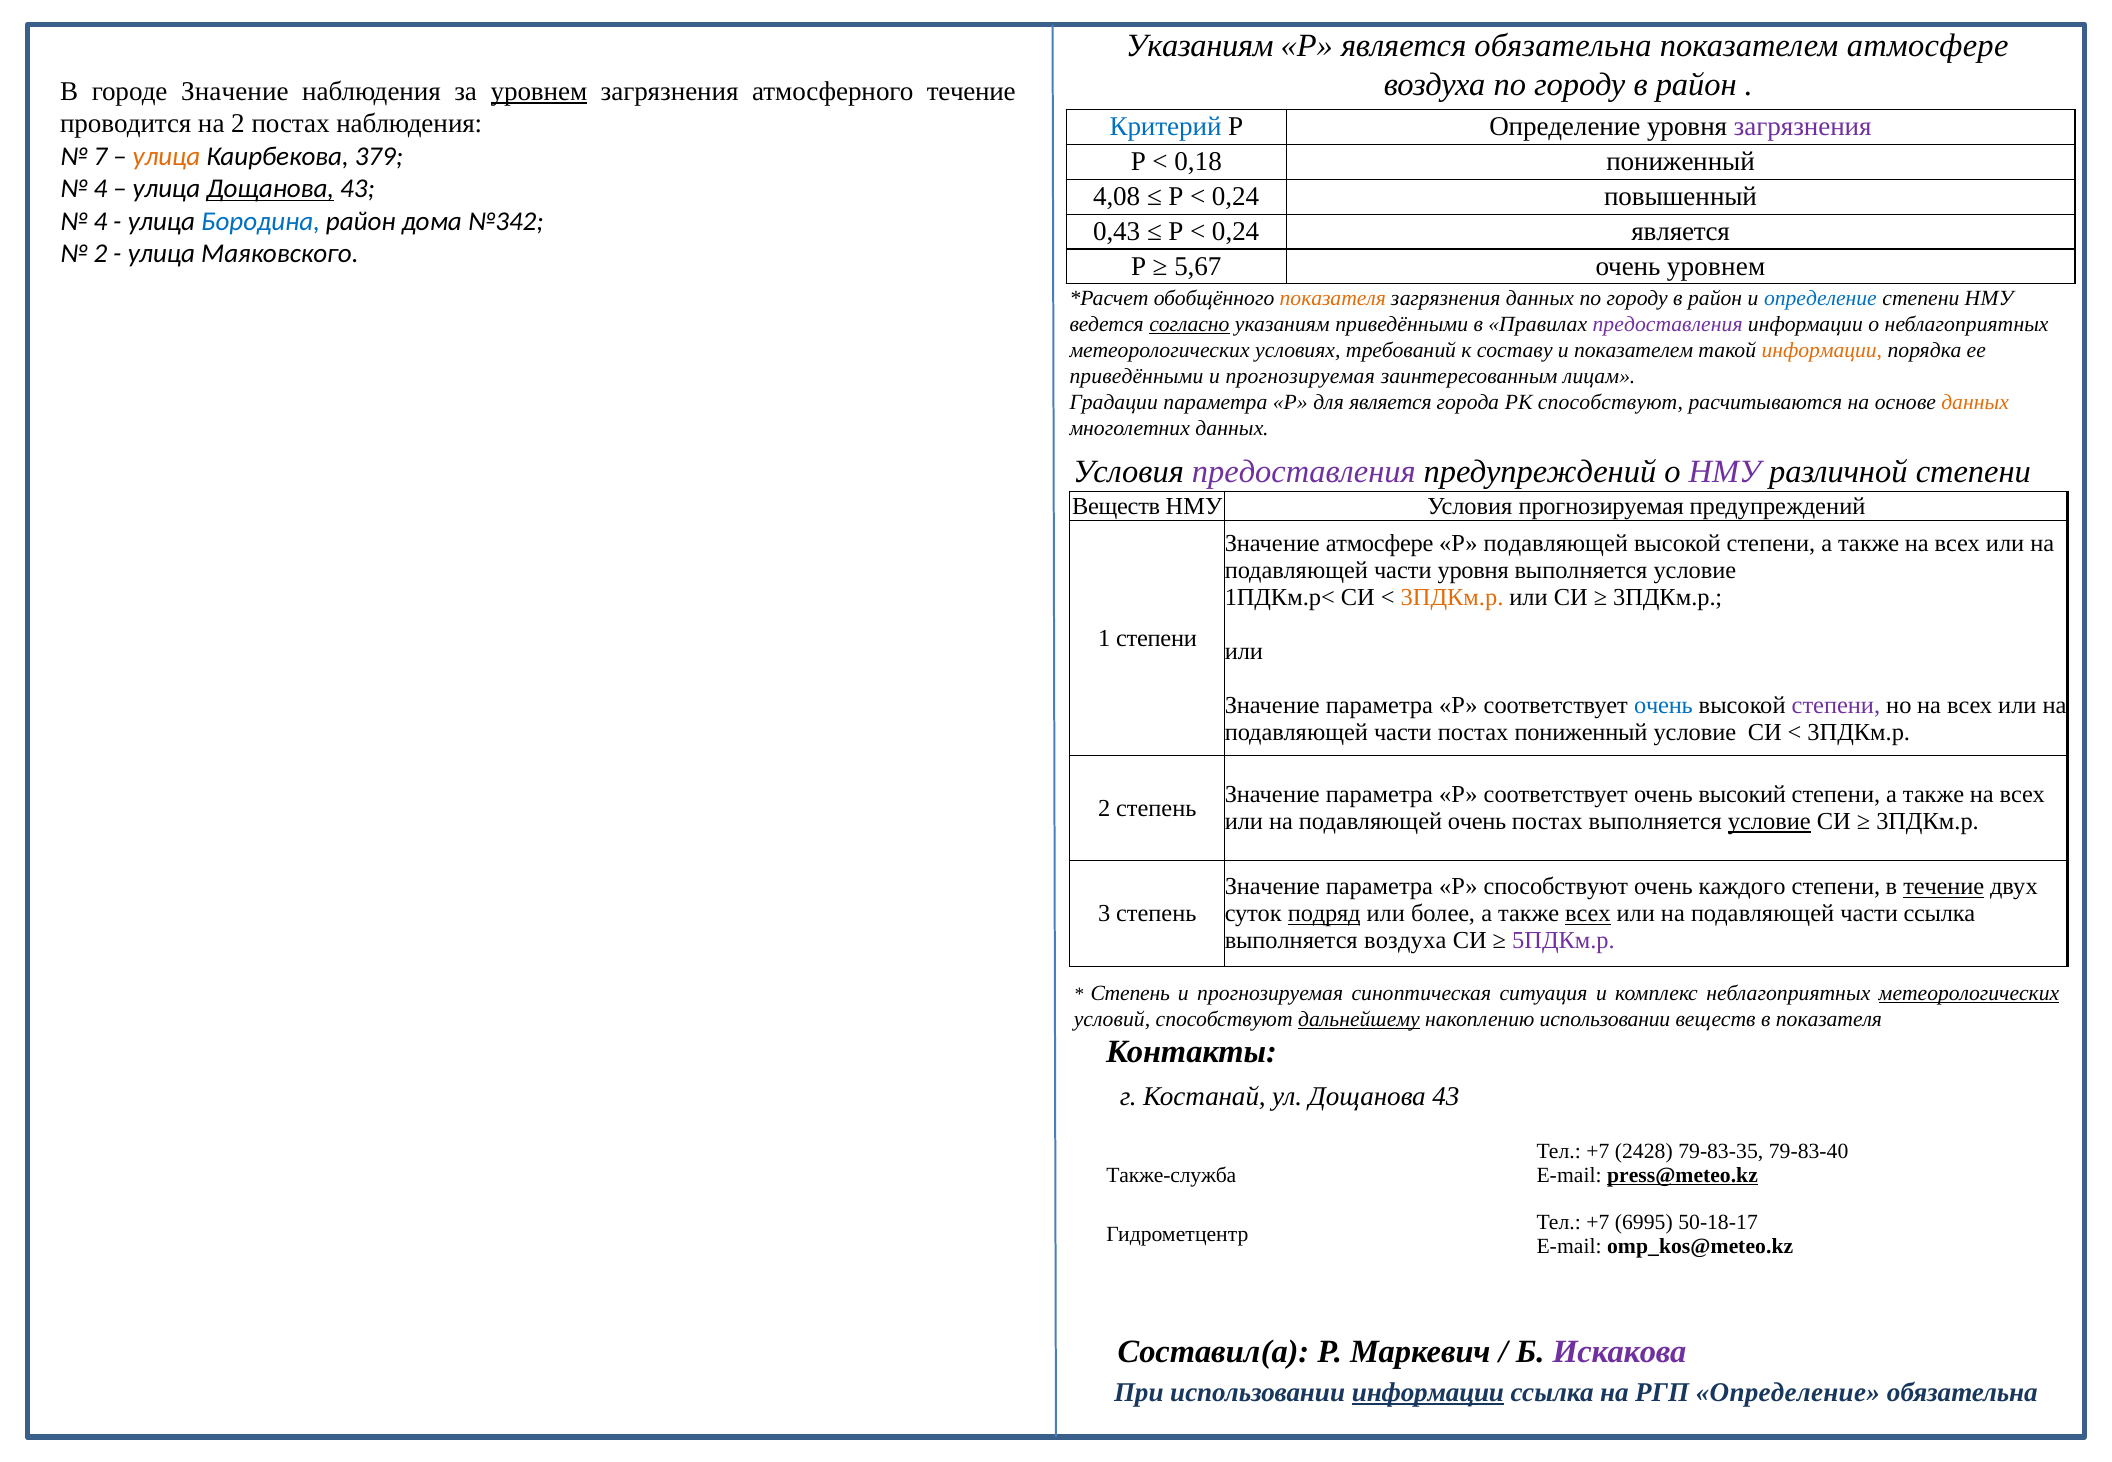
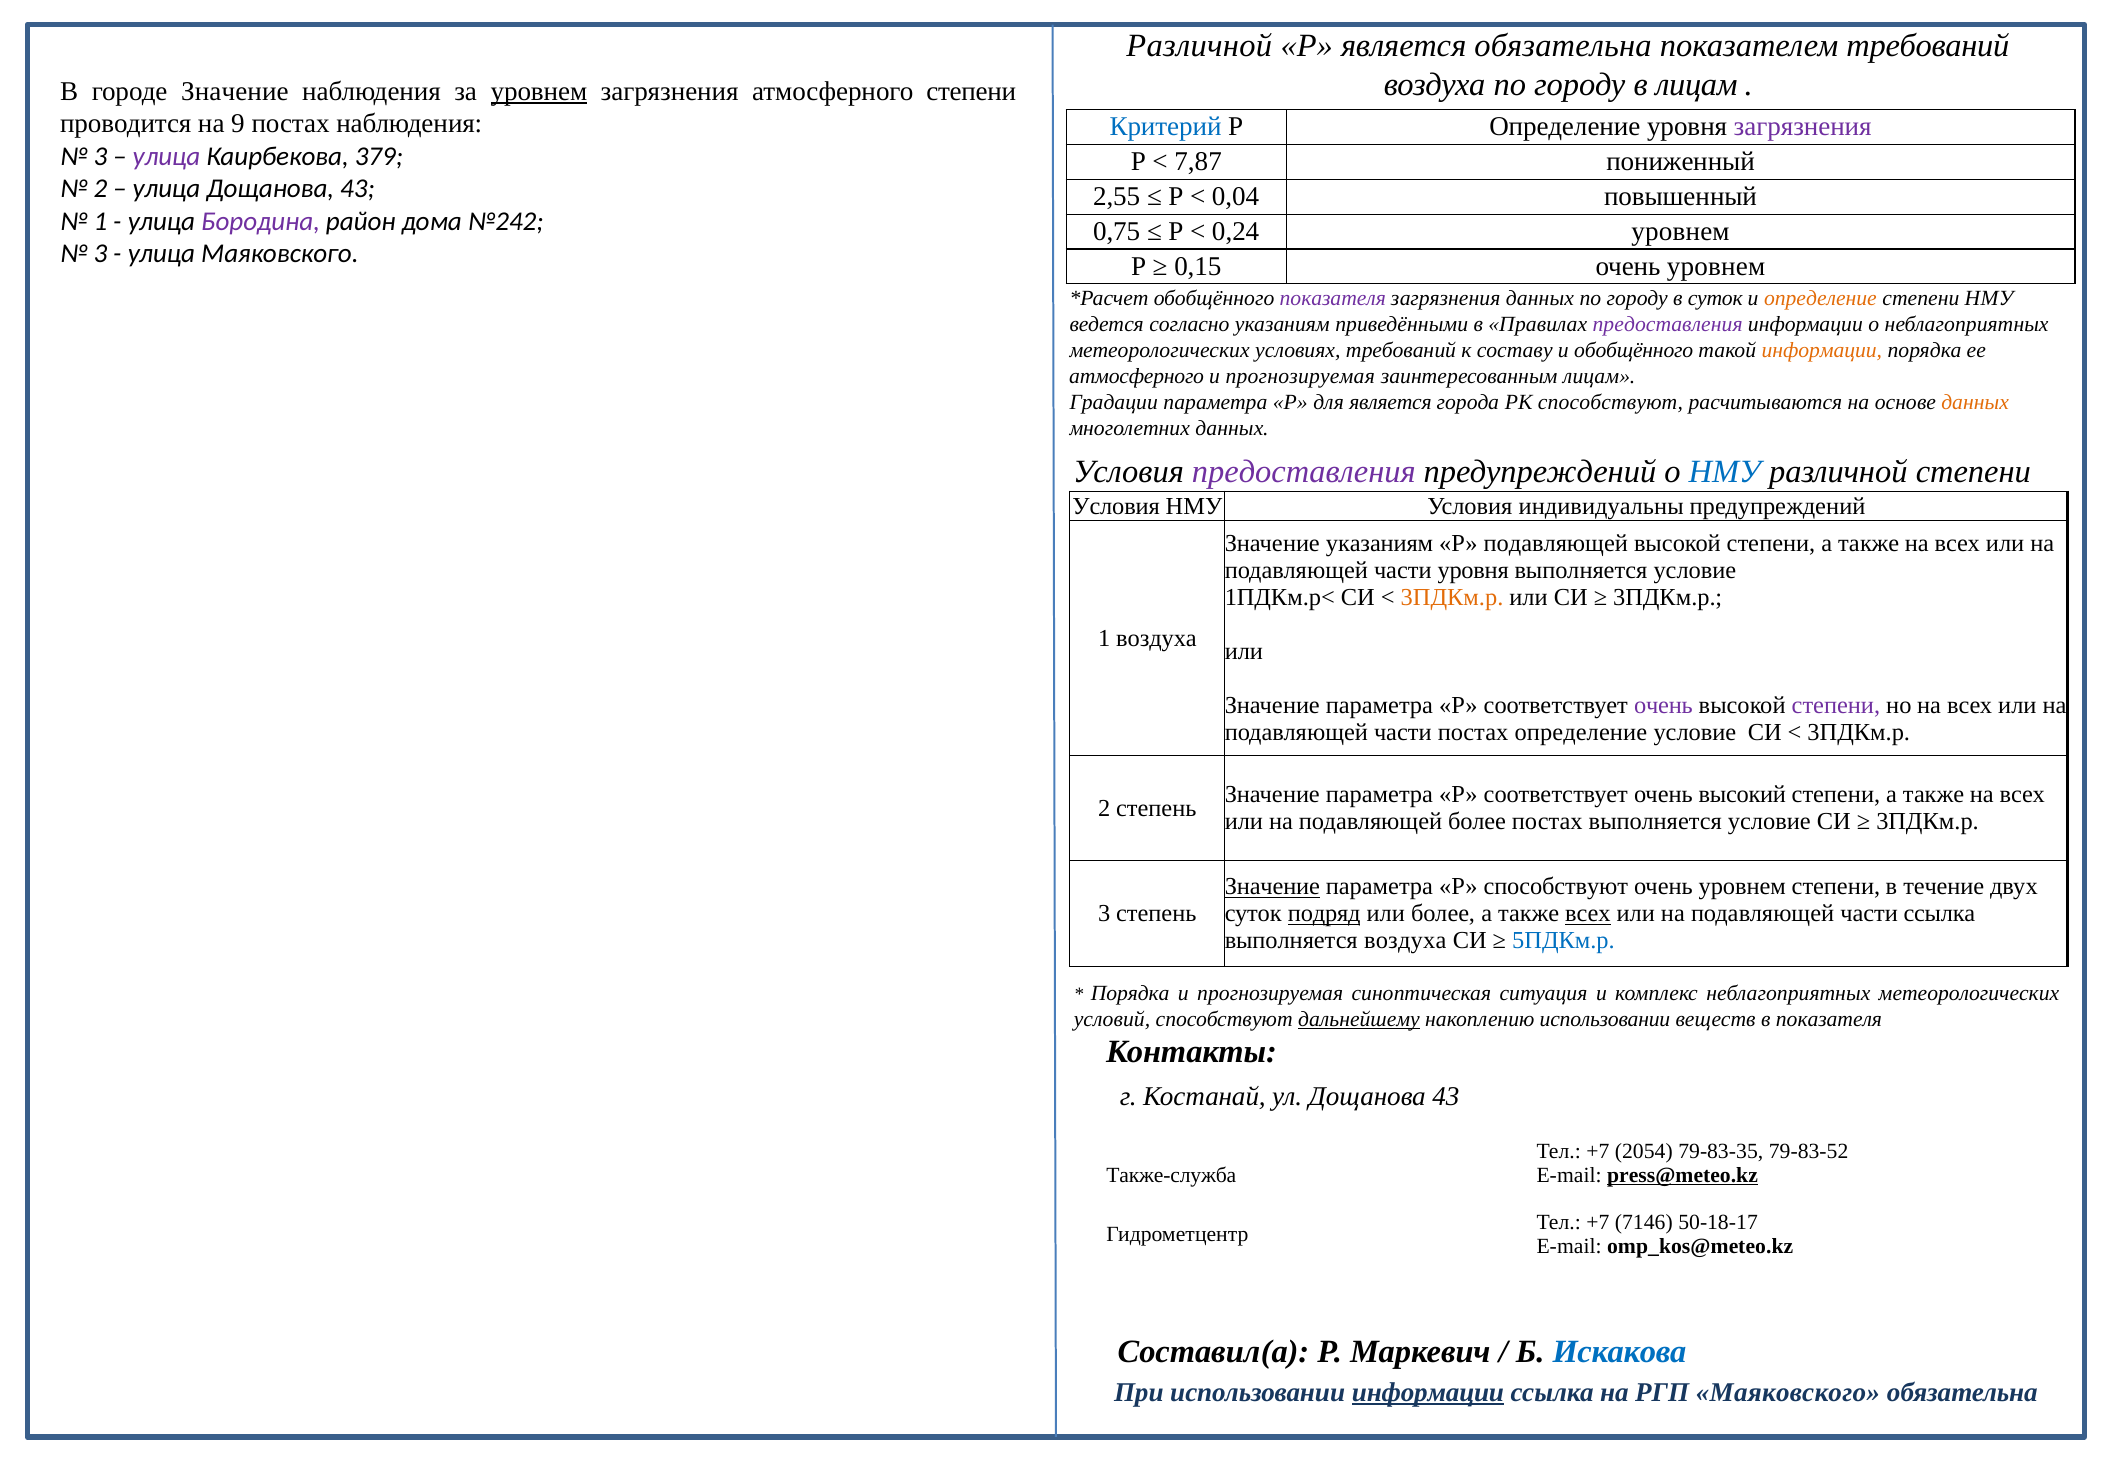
Указаниям at (1200, 46): Указаниям -> Различной
показателем атмосфере: атмосфере -> требований
район at (1696, 85): район -> лицам
атмосферного течение: течение -> степени
на 2: 2 -> 9
7 at (100, 156): 7 -> 3
улица at (166, 156) colour: orange -> purple
0,18: 0,18 -> 7,87
4 at (100, 189): 4 -> 2
Дощанова at (270, 189) underline: present -> none
4,08: 4,08 -> 2,55
0,24 at (1236, 197): 0,24 -> 0,04
4 at (100, 221): 4 -> 1
Бородина colour: blue -> purple
№342: №342 -> №242
0,43: 0,43 -> 0,75
0,24 является: является -> уровнем
2 at (100, 254): 2 -> 3
5,67: 5,67 -> 0,15
показателя at (1333, 298) colour: orange -> purple
район at (1715, 298): район -> суток
определение at (1820, 298) colour: blue -> orange
согласно underline: present -> none
и показателем: показателем -> обобщённого
приведёнными at (1136, 376): приведёнными -> атмосферного
НМУ at (1725, 472) colour: purple -> blue
Веществ at (1116, 506): Веществ -> Условия
Условия прогнозируемая: прогнозируемая -> индивидуальны
Значение атмосфере: атмосфере -> указаниям
1 степени: степени -> воздуха
очень at (1663, 706) colour: blue -> purple
постах пониженный: пониженный -> определение
подавляющей очень: очень -> более
условие at (1769, 822) underline: present -> none
Значение at (1272, 887) underline: none -> present
каждого at (1742, 887): каждого -> уровнем
течение at (1944, 887) underline: present -> none
5ПДКм.р colour: purple -> blue
Степень at (1130, 993): Степень -> Порядка
метеорологических at (1969, 993) underline: present -> none
2428: 2428 -> 2054
79-83-40: 79-83-40 -> 79-83-52
6995: 6995 -> 7146
Искакова colour: purple -> blue
РГП Определение: Определение -> Маяковского
